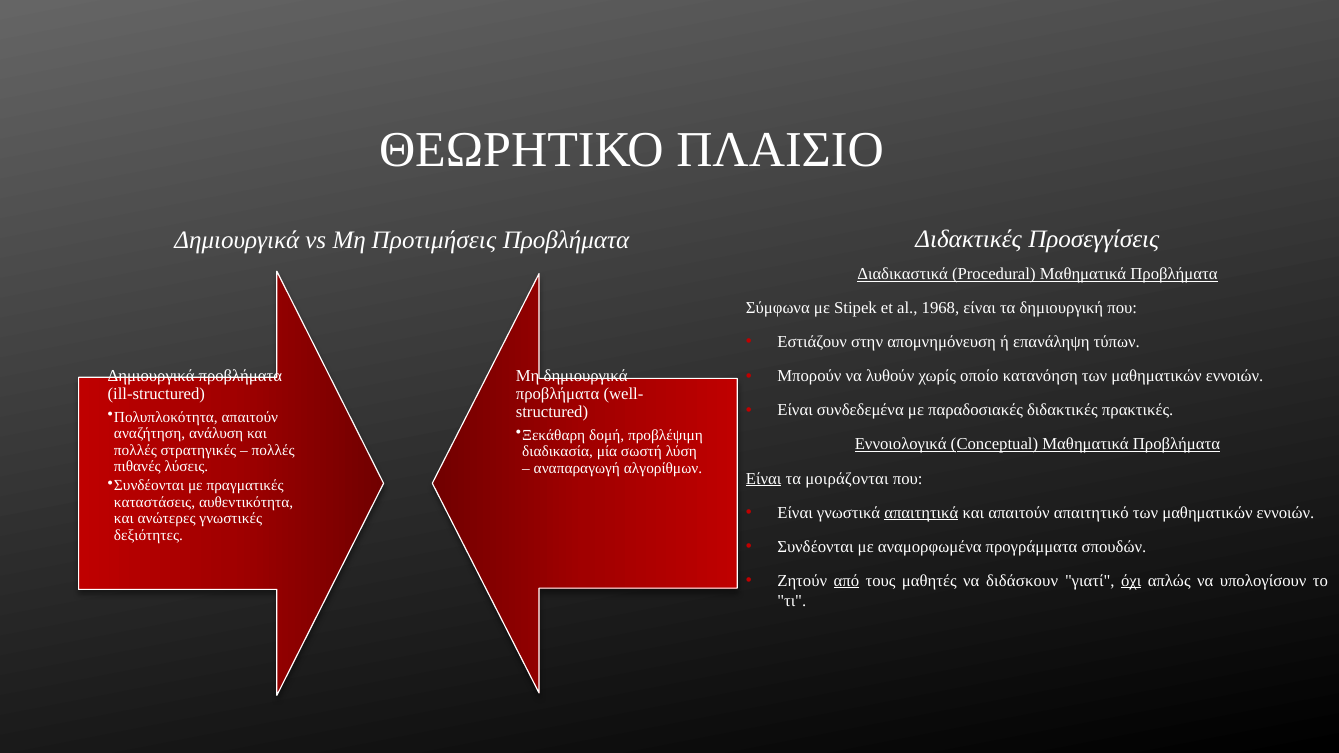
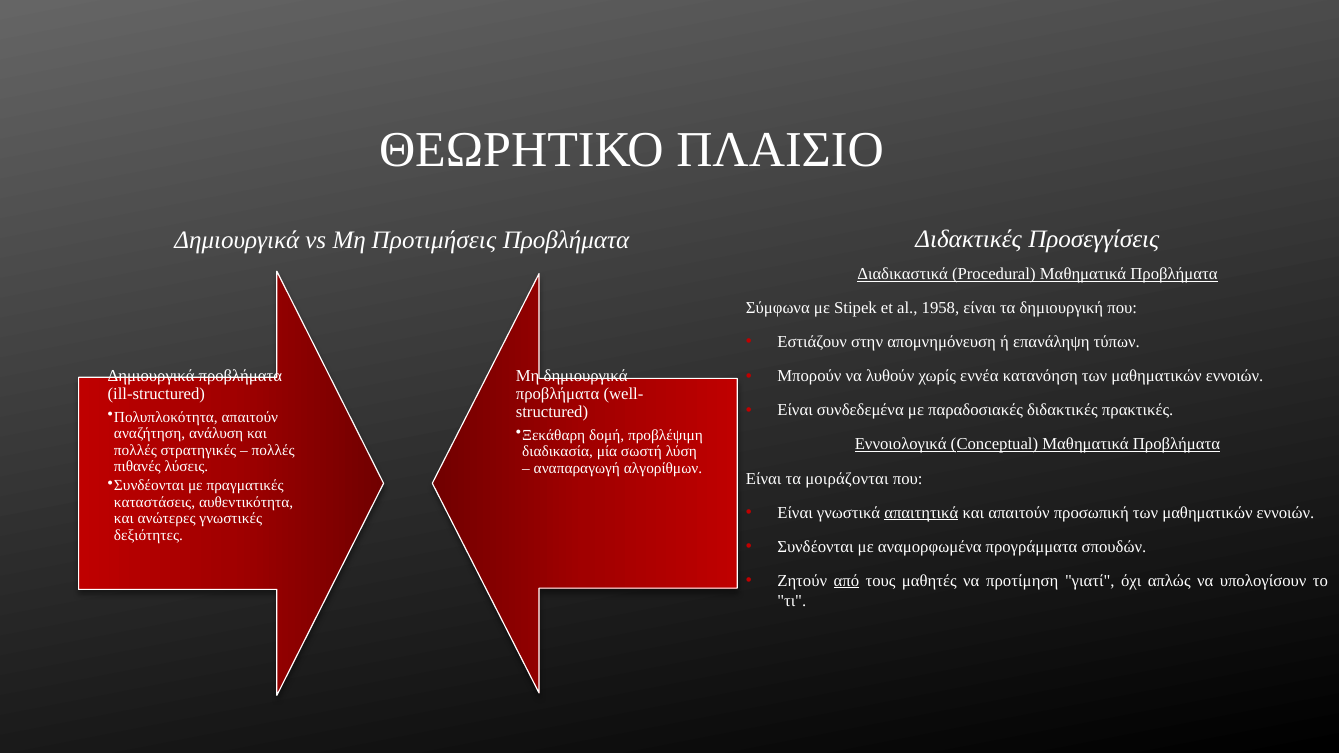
1968: 1968 -> 1958
οποίο: οποίο -> εννέα
Είναι at (764, 479) underline: present -> none
απαιτητικό: απαιτητικό -> προσωπική
διδάσκουν: διδάσκουν -> προτίμηση
όχι underline: present -> none
